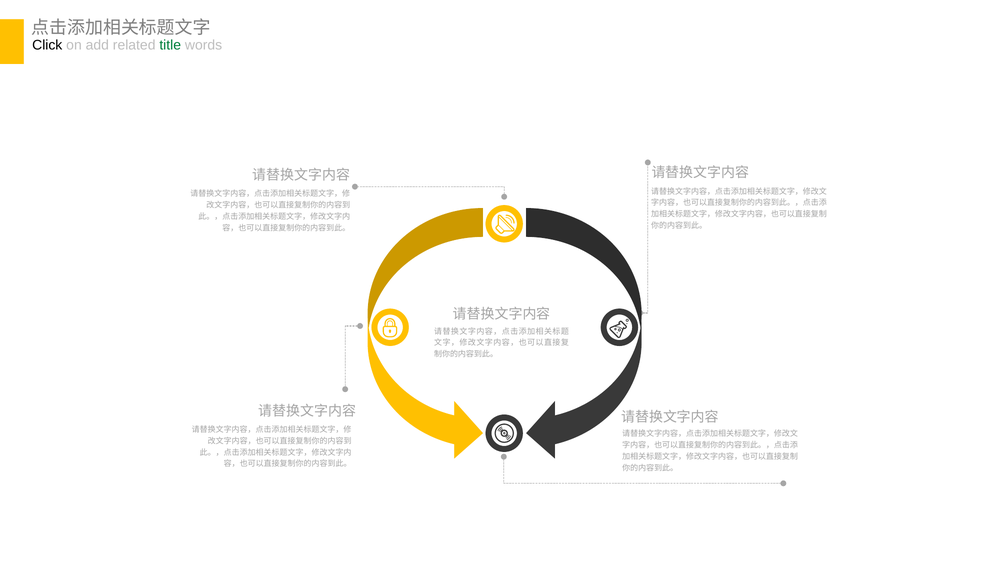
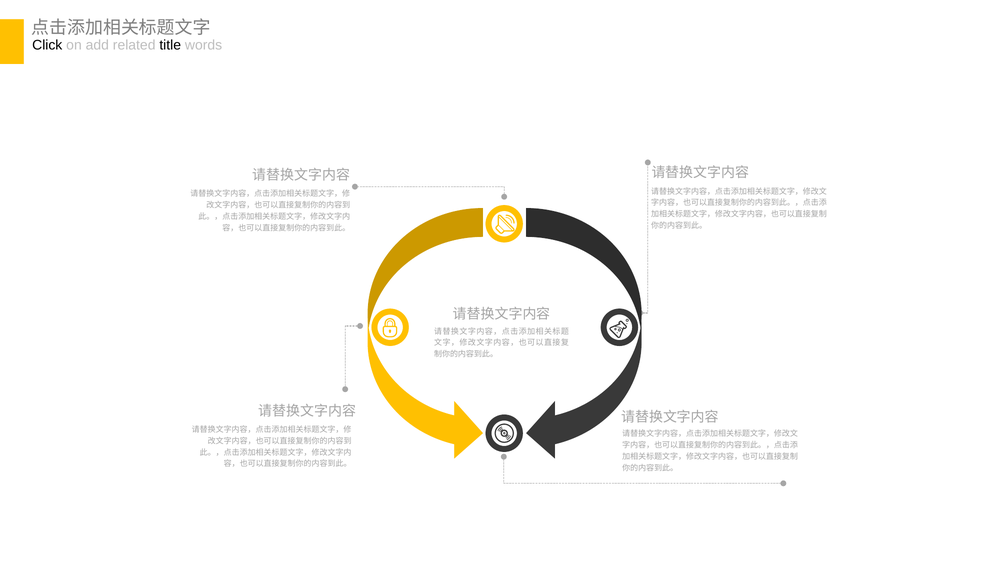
title colour: green -> black
